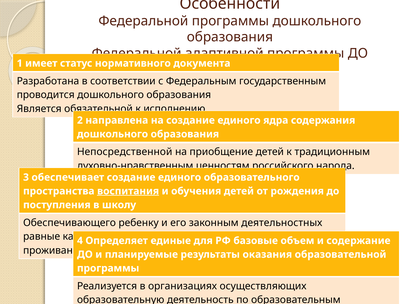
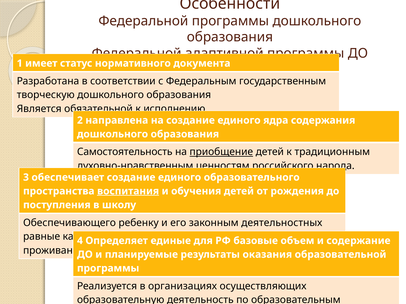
проводится: проводится -> творческую
Непосредственной: Непосредственной -> Самостоятельность
приобщение underline: none -> present
